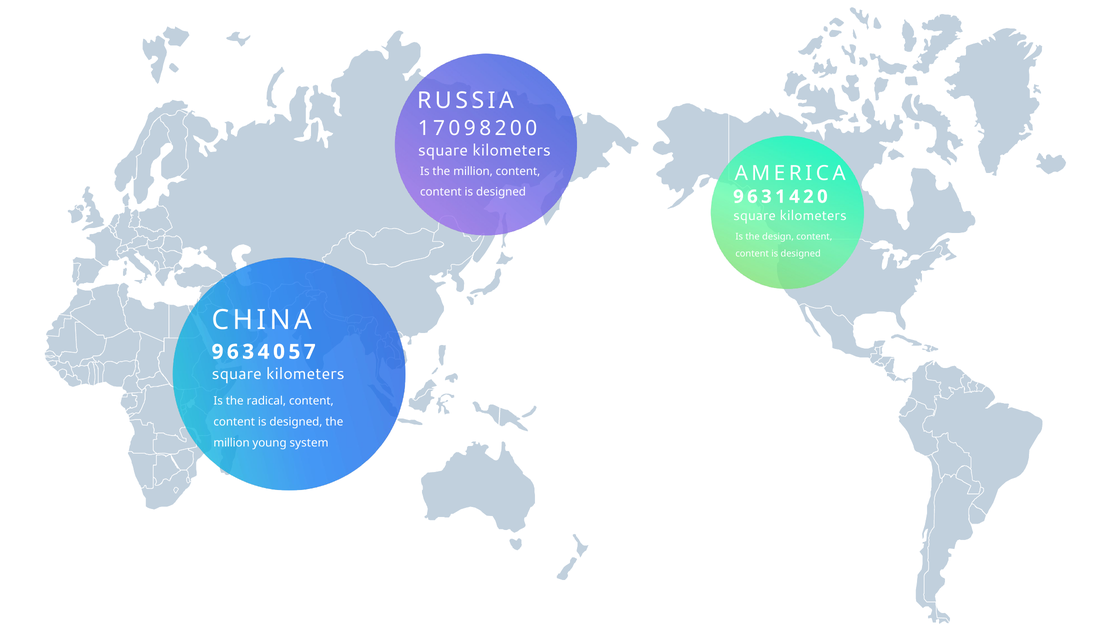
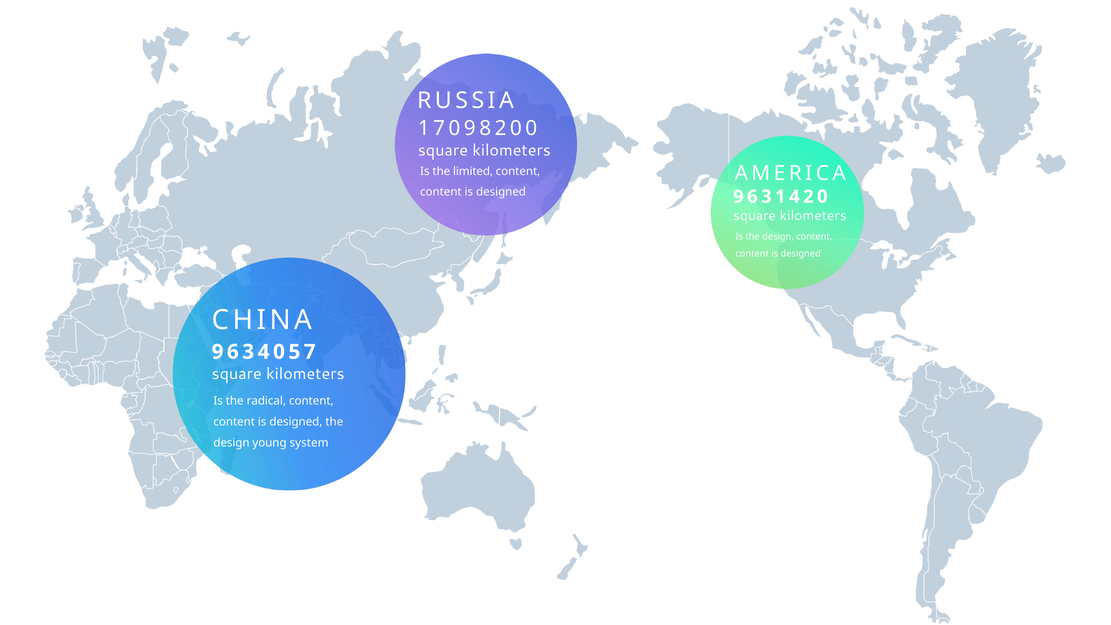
Is the million: million -> limited
million at (232, 443): million -> design
